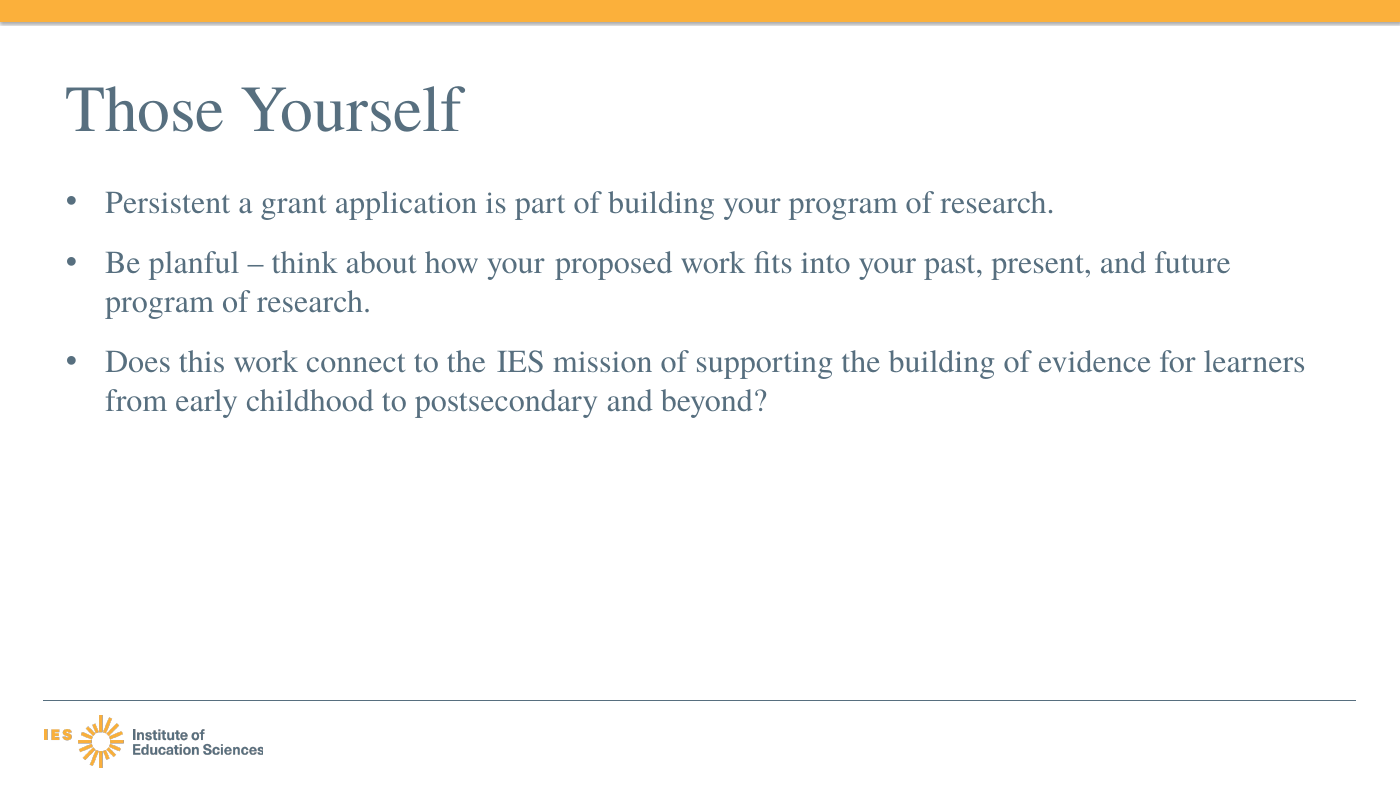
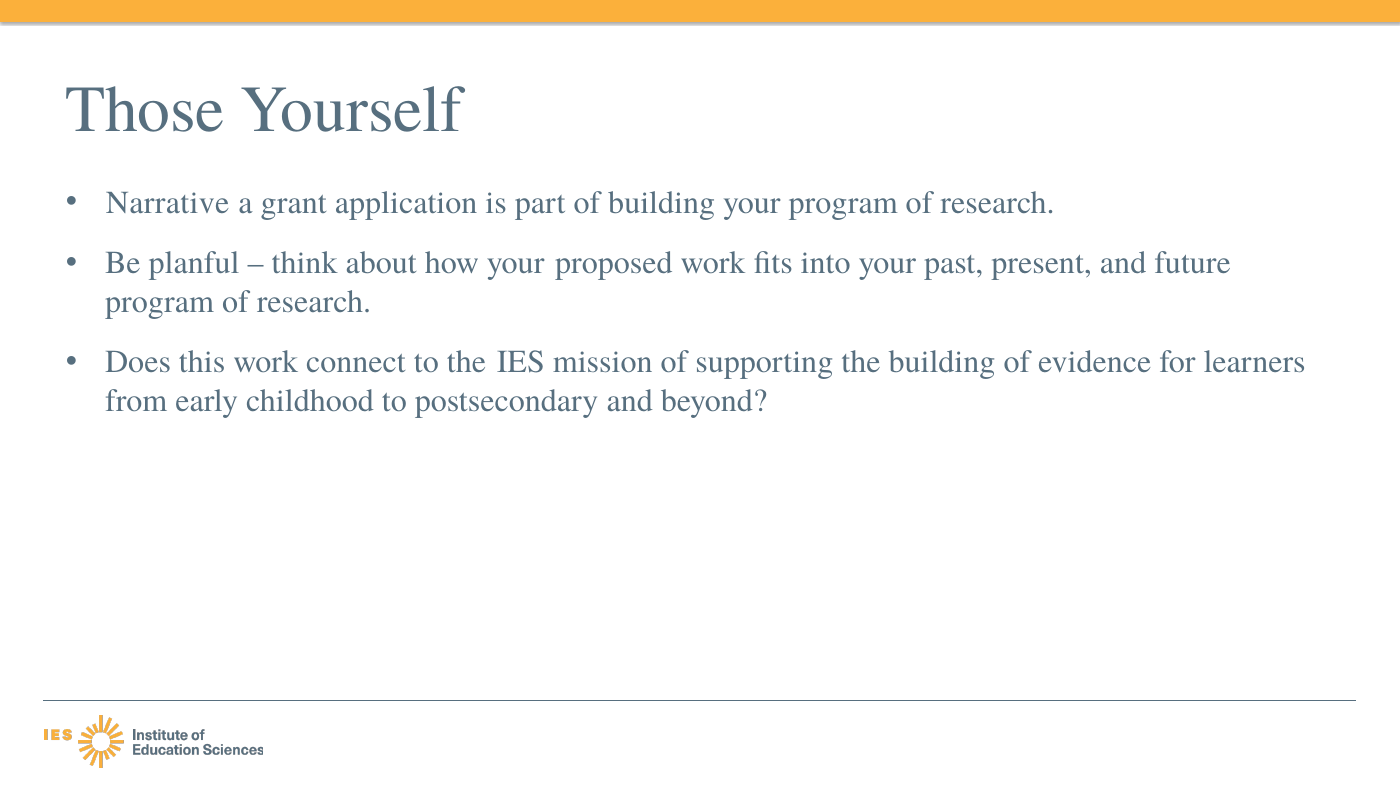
Persistent: Persistent -> Narrative
